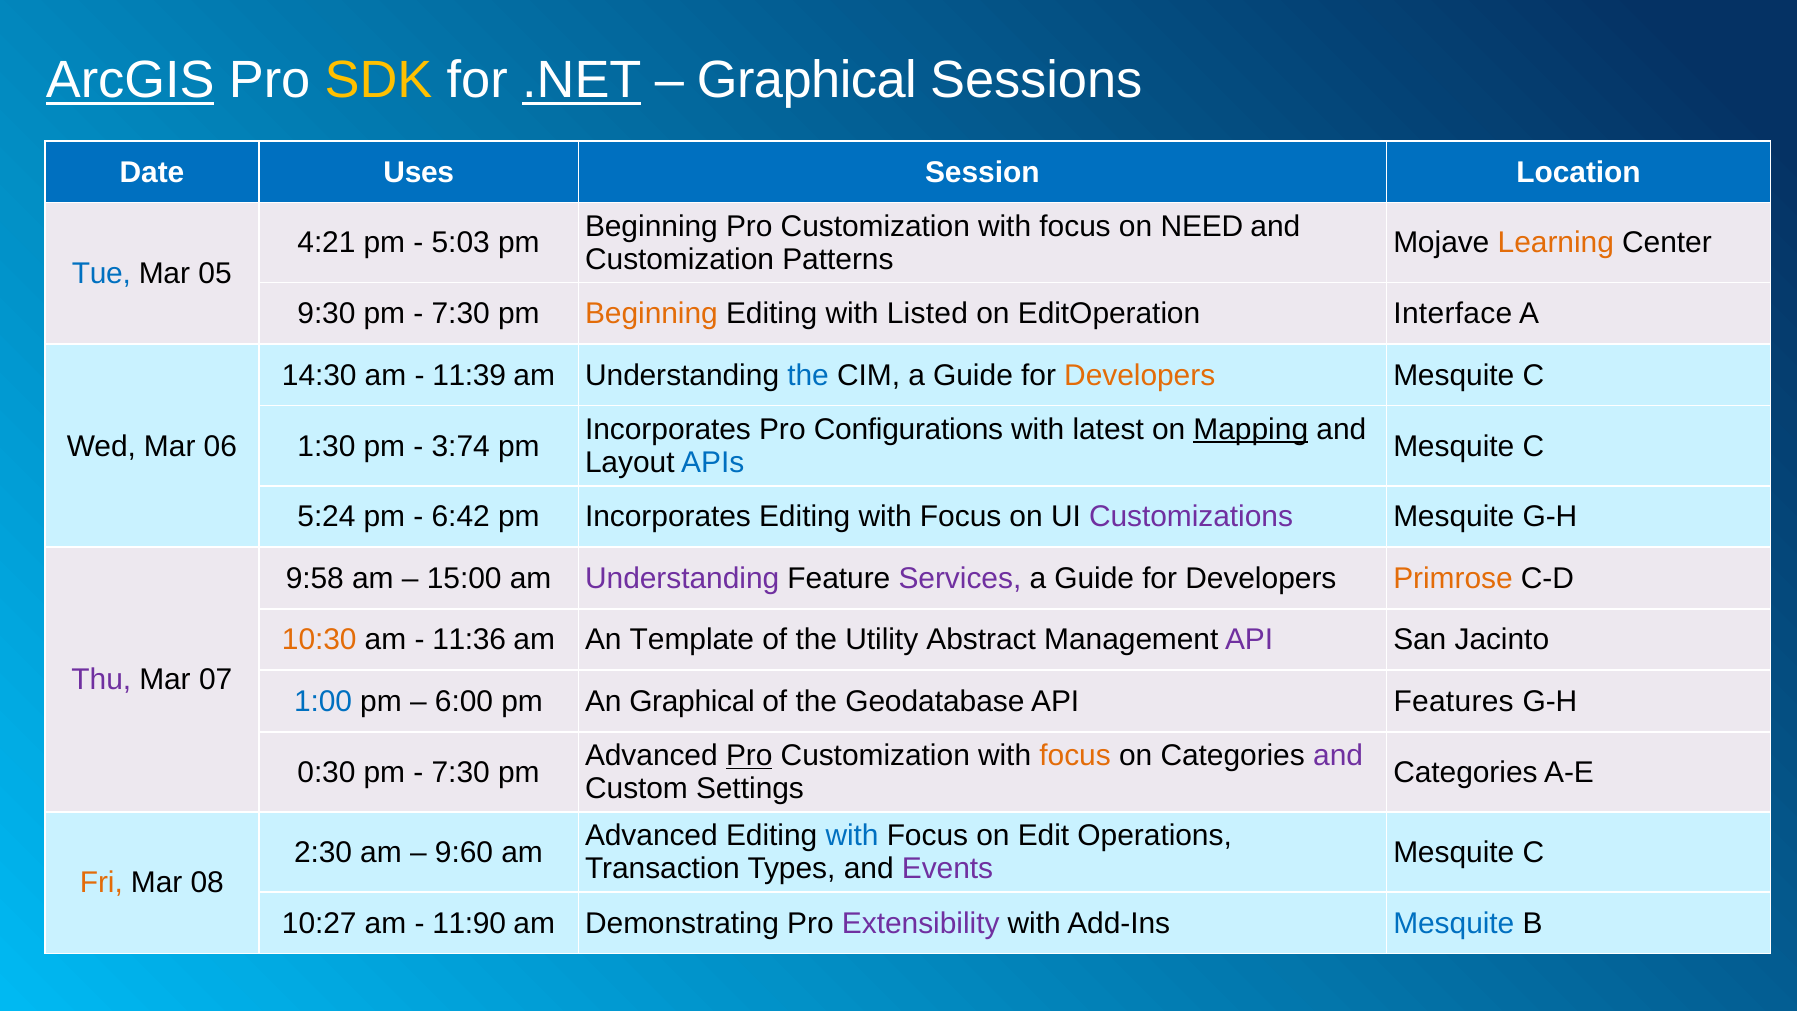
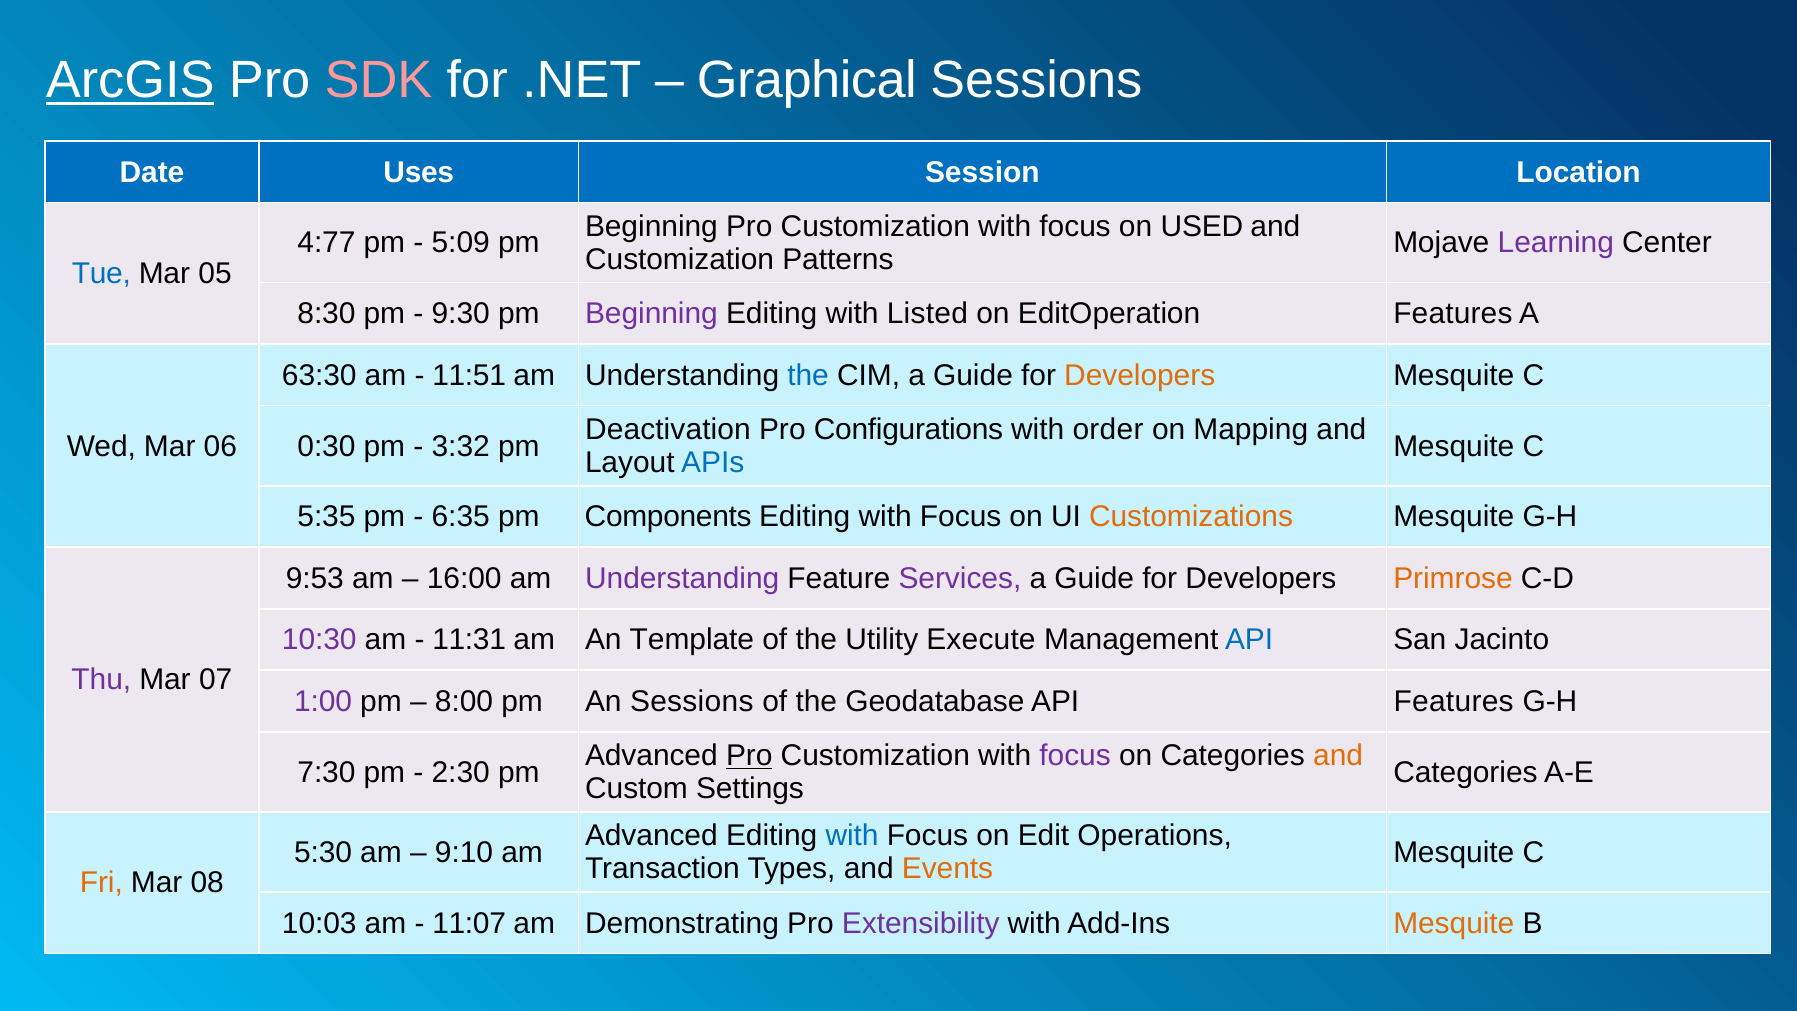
SDK colour: yellow -> pink
.NET underline: present -> none
NEED: NEED -> USED
4:21: 4:21 -> 4:77
5:03: 5:03 -> 5:09
Learning colour: orange -> purple
9:30: 9:30 -> 8:30
7:30 at (461, 314): 7:30 -> 9:30
Beginning at (651, 314) colour: orange -> purple
EditOperation Interface: Interface -> Features
14:30: 14:30 -> 63:30
11:39: 11:39 -> 11:51
Incorporates at (668, 429): Incorporates -> Deactivation
latest: latest -> order
Mapping underline: present -> none
1:30: 1:30 -> 0:30
3:74: 3:74 -> 3:32
5:24: 5:24 -> 5:35
6:42: 6:42 -> 6:35
Incorporates at (668, 517): Incorporates -> Components
Customizations colour: purple -> orange
9:58: 9:58 -> 9:53
15:00: 15:00 -> 16:00
10:30 colour: orange -> purple
11:36: 11:36 -> 11:31
Abstract: Abstract -> Execute
API at (1249, 640) colour: purple -> blue
1:00 colour: blue -> purple
6:00: 6:00 -> 8:00
An Graphical: Graphical -> Sessions
focus at (1075, 755) colour: orange -> purple
and at (1338, 755) colour: purple -> orange
0:30: 0:30 -> 7:30
7:30 at (461, 772): 7:30 -> 2:30
2:30: 2:30 -> 5:30
9:60: 9:60 -> 9:10
Events colour: purple -> orange
10:27: 10:27 -> 10:03
11:90: 11:90 -> 11:07
Mesquite at (1454, 923) colour: blue -> orange
